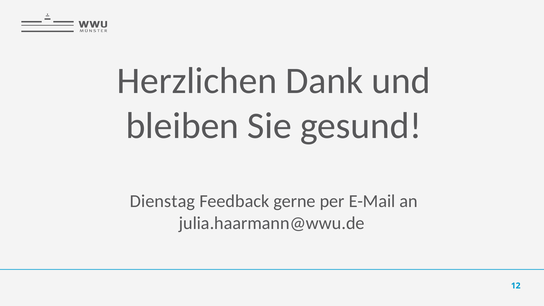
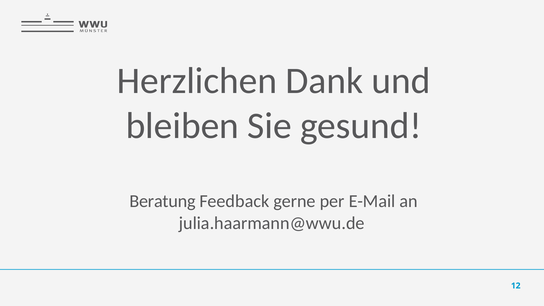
Dienstag: Dienstag -> Beratung
